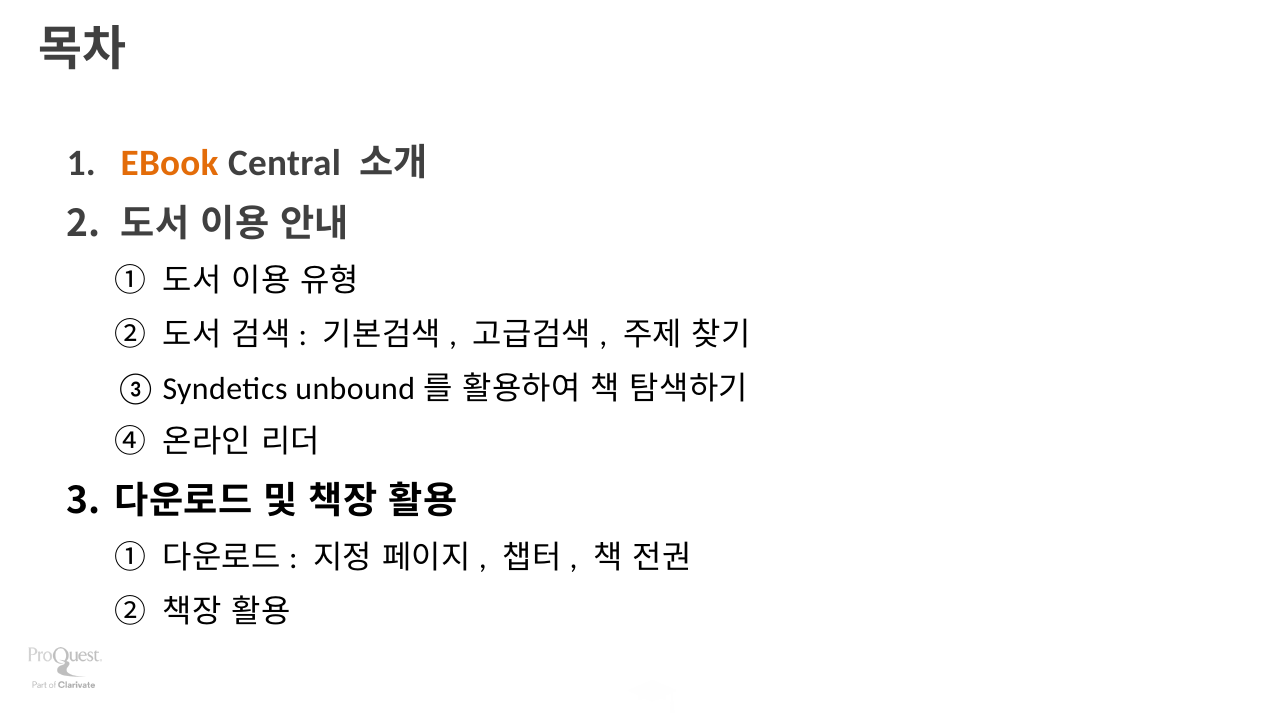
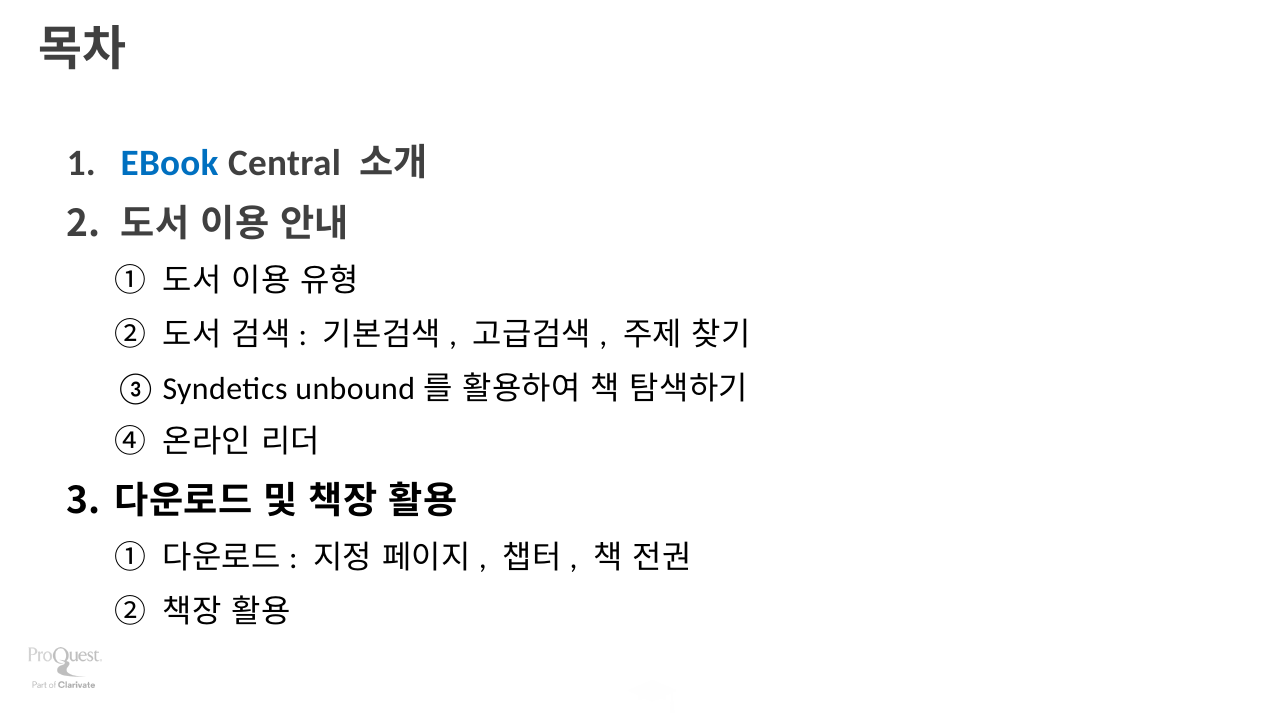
EBook colour: orange -> blue
